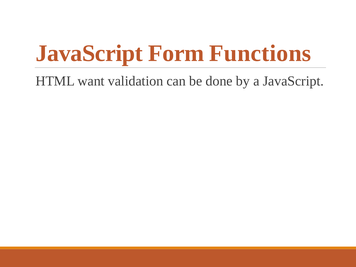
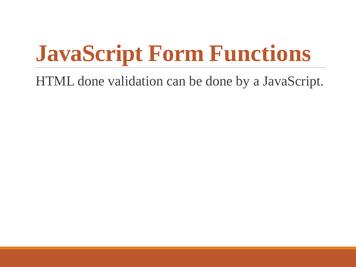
HTML want: want -> done
